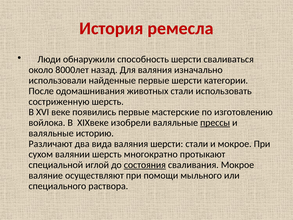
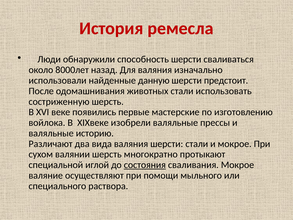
найденные первые: первые -> данную
категории: категории -> предстоит
прессы underline: present -> none
